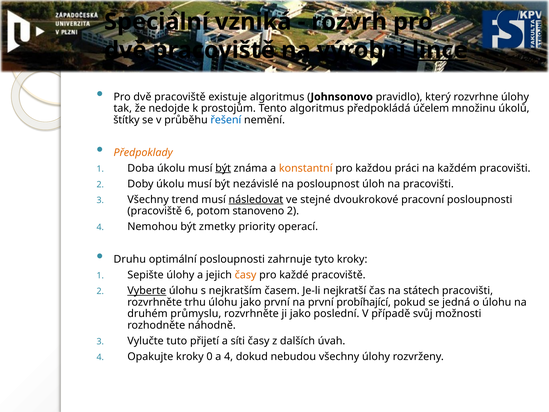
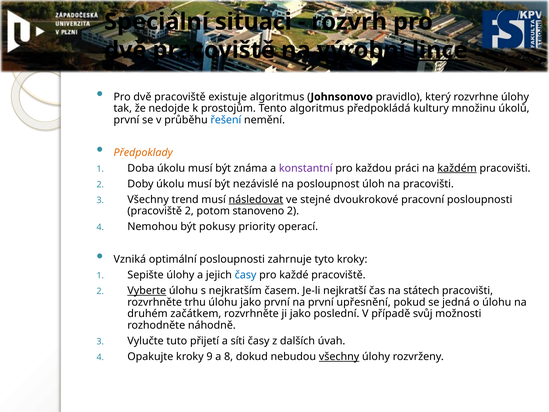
vzniká: vzniká -> situaci
účelem: účelem -> kultury
štítky at (126, 120): štítky -> první
být at (223, 168) underline: present -> none
konstantní colour: orange -> purple
každém underline: none -> present
6 at (189, 211): 6 -> 2
zmetky: zmetky -> pokusy
Druhu: Druhu -> Vzniká
časy at (246, 275) colour: orange -> blue
probíhající: probíhající -> upřesnění
průmyslu: průmyslu -> začátkem
0: 0 -> 9
a 4: 4 -> 8
všechny at (339, 356) underline: none -> present
